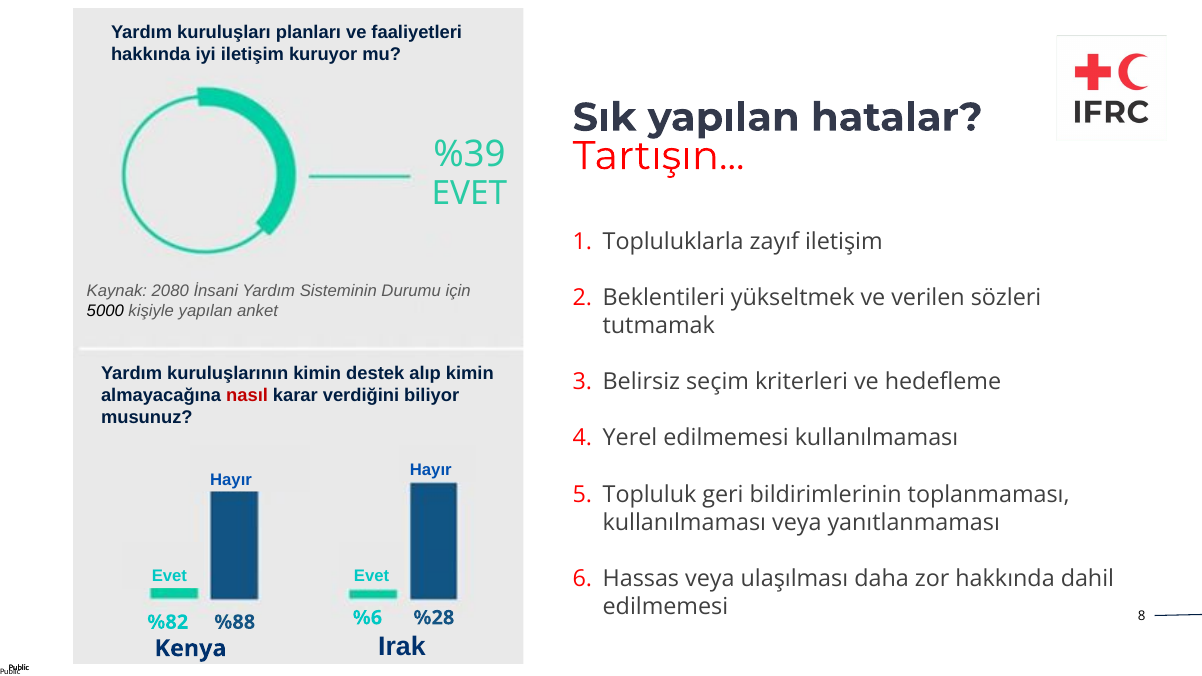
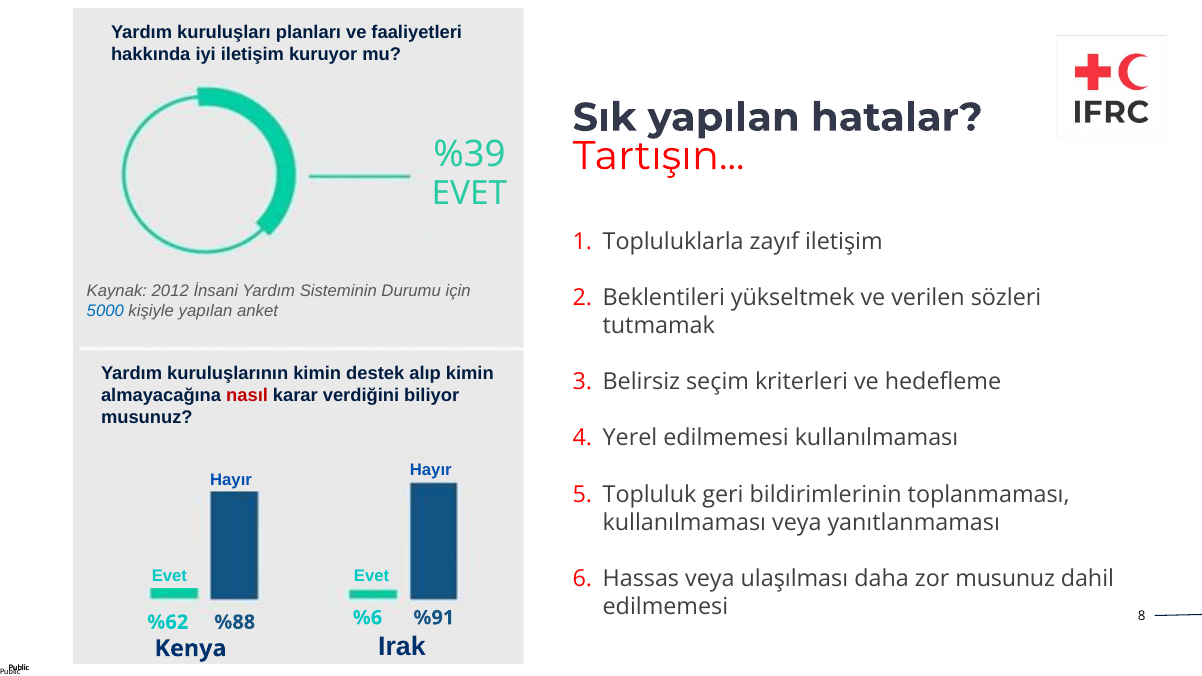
2080: 2080 -> 2012
5000 colour: black -> blue
zor hakkında: hakkında -> musunuz
%28: %28 -> %91
%82: %82 -> %62
